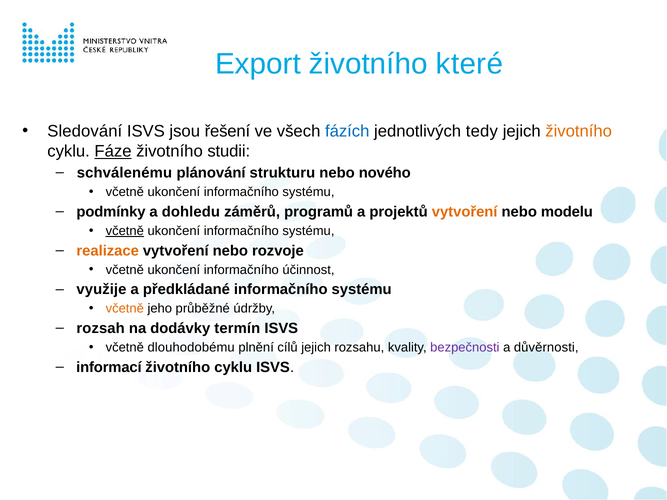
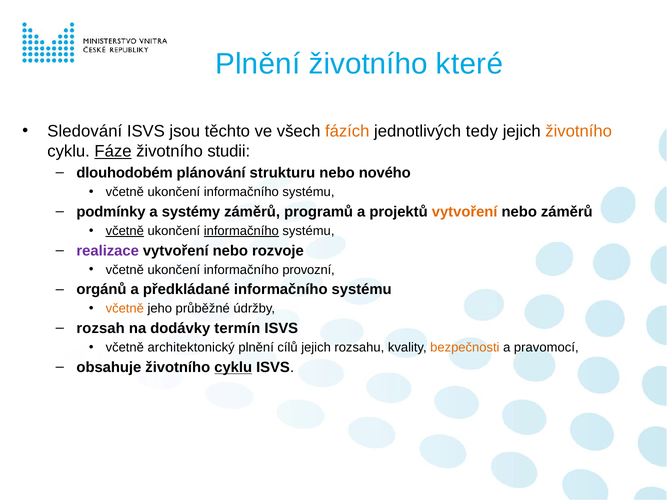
Export at (258, 64): Export -> Plnění
řešení: řešení -> těchto
fázích colour: blue -> orange
schválenému: schválenému -> dlouhodobém
dohledu: dohledu -> systémy
nebo modelu: modelu -> záměrů
informačního at (241, 231) underline: none -> present
realizace colour: orange -> purple
účinnost: účinnost -> provozní
využije: využije -> orgánů
dlouhodobému: dlouhodobému -> architektonický
bezpečnosti colour: purple -> orange
důvěrnosti: důvěrnosti -> pravomocí
informací: informací -> obsahuje
cyklu at (233, 368) underline: none -> present
